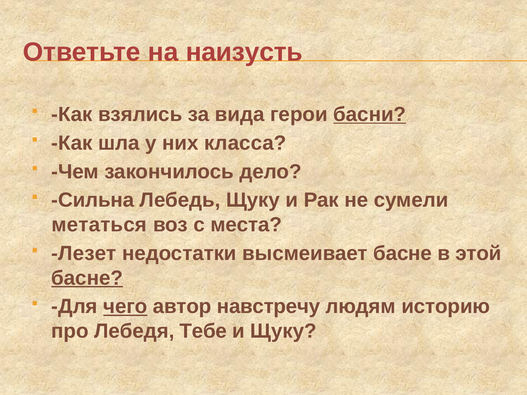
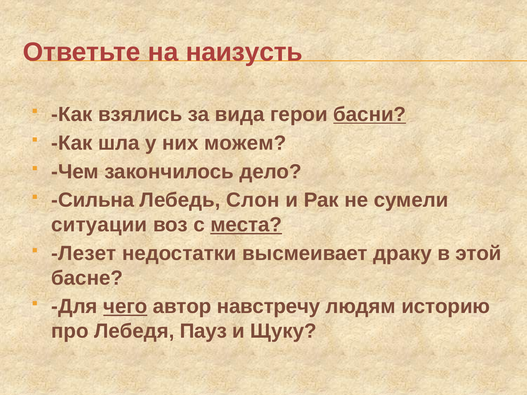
класса: класса -> можем
Лебедь Щуку: Щуку -> Слон
метаться: метаться -> ситуации
места underline: none -> present
высмеивает басне: басне -> драку
басне at (87, 278) underline: present -> none
Тебе: Тебе -> Пауз
